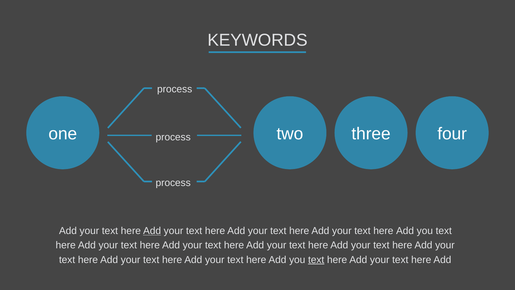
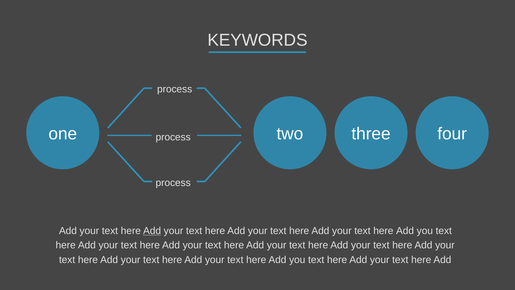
text at (316, 259) underline: present -> none
